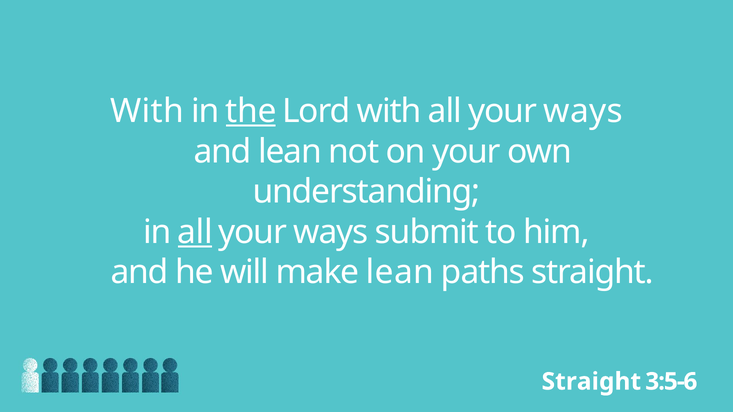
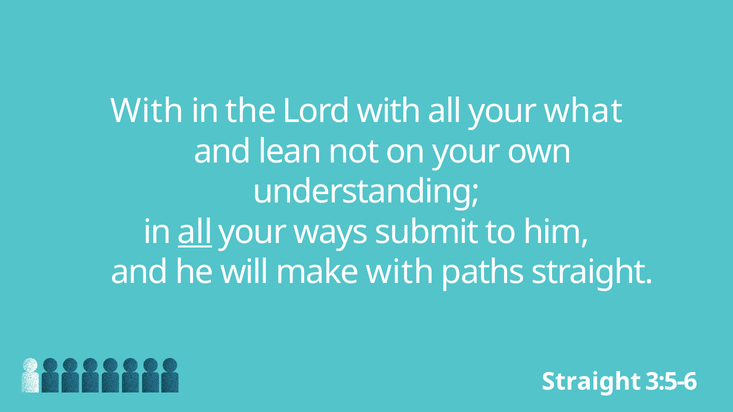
the underline: present -> none
with all your ways: ways -> what
make lean: lean -> with
